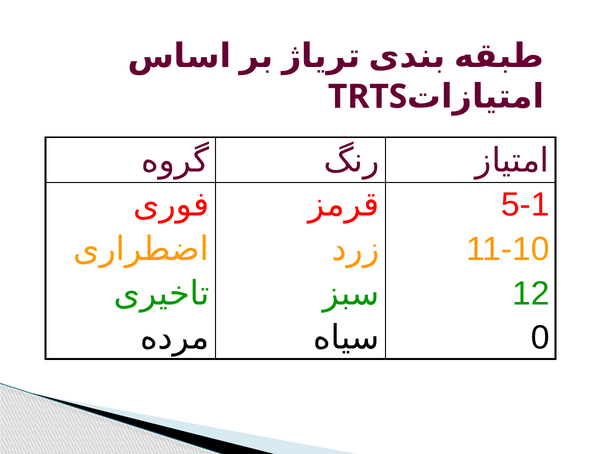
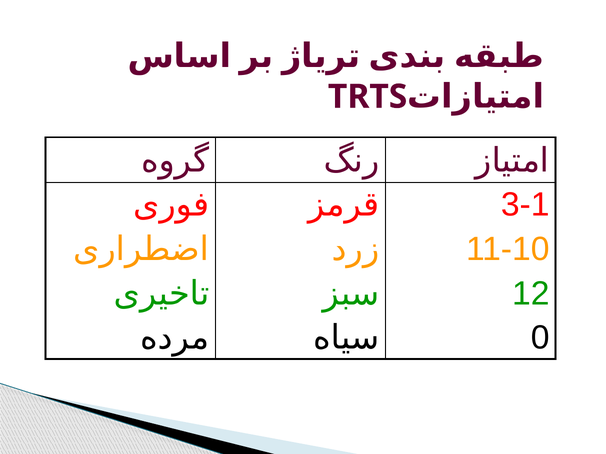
5-1: 5-1 -> 3-1
